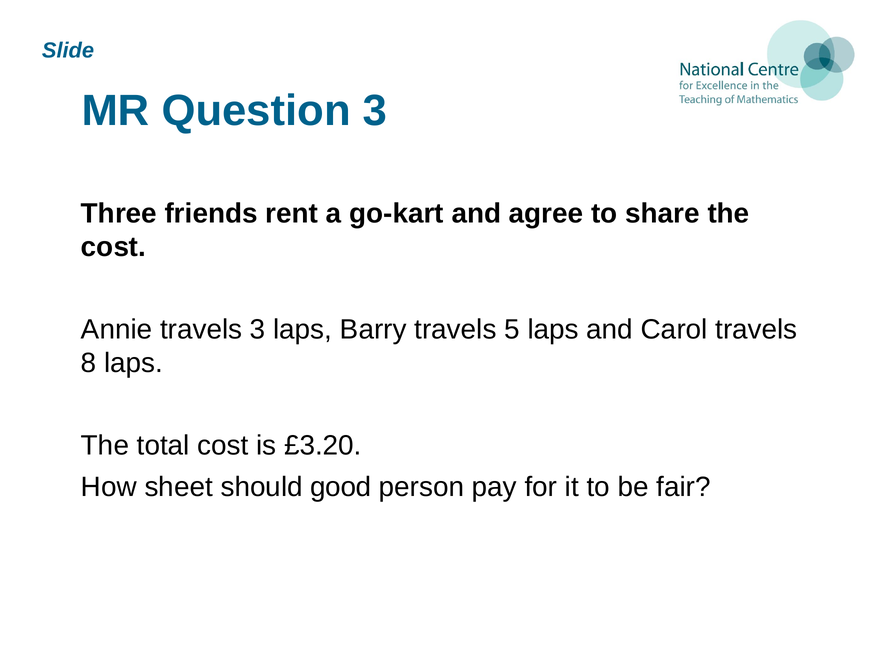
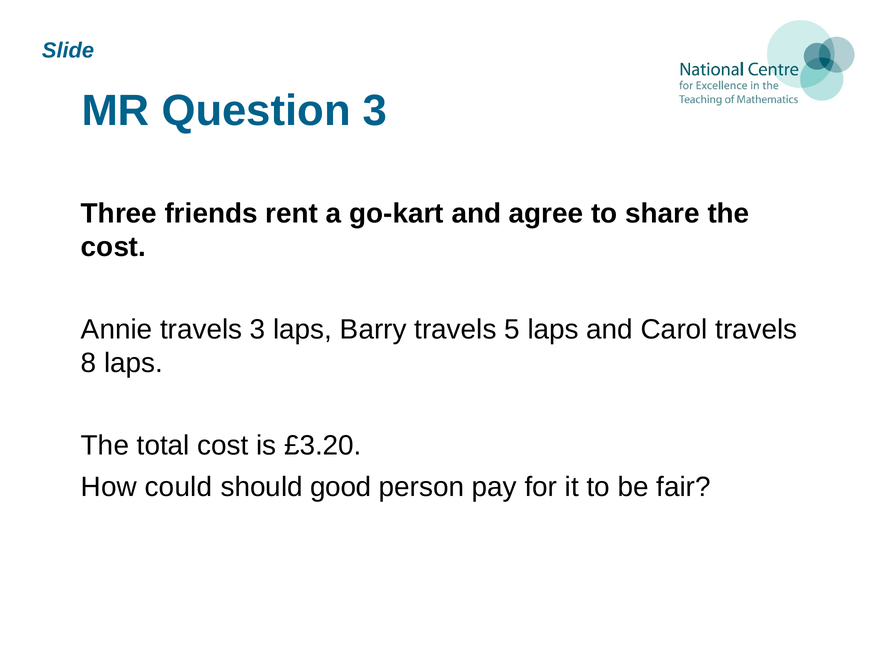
sheet: sheet -> could
